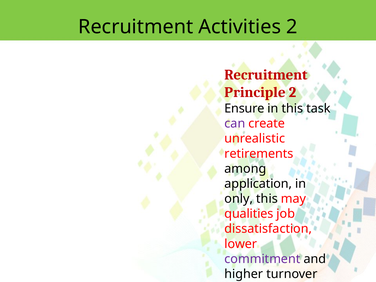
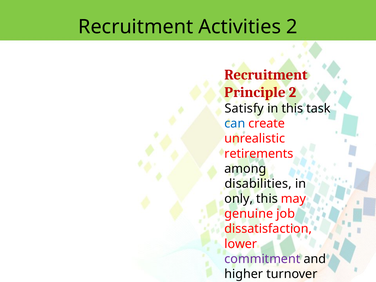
Ensure: Ensure -> Satisfy
can colour: purple -> blue
application: application -> disabilities
qualities: qualities -> genuine
